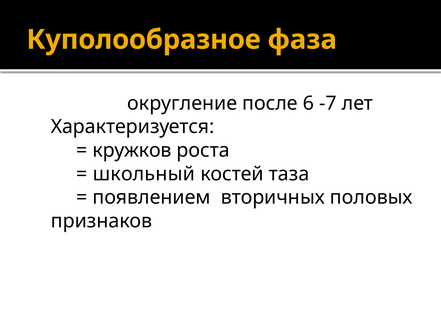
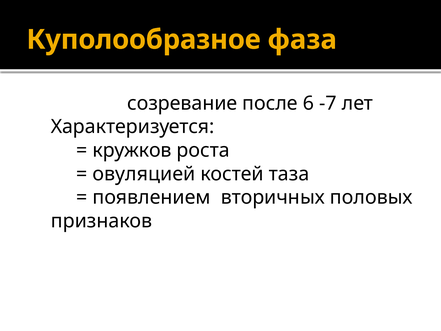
округление: округление -> созревание
школьный: школьный -> овуляцией
